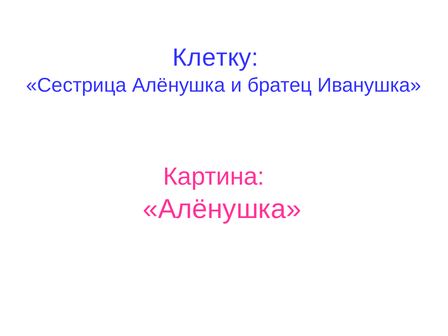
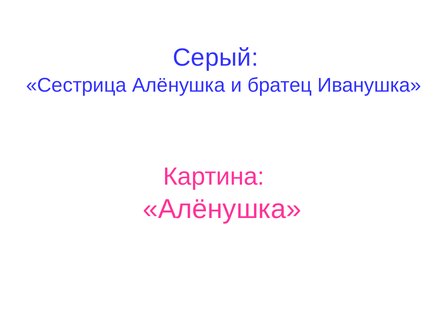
Клетку: Клетку -> Серый
